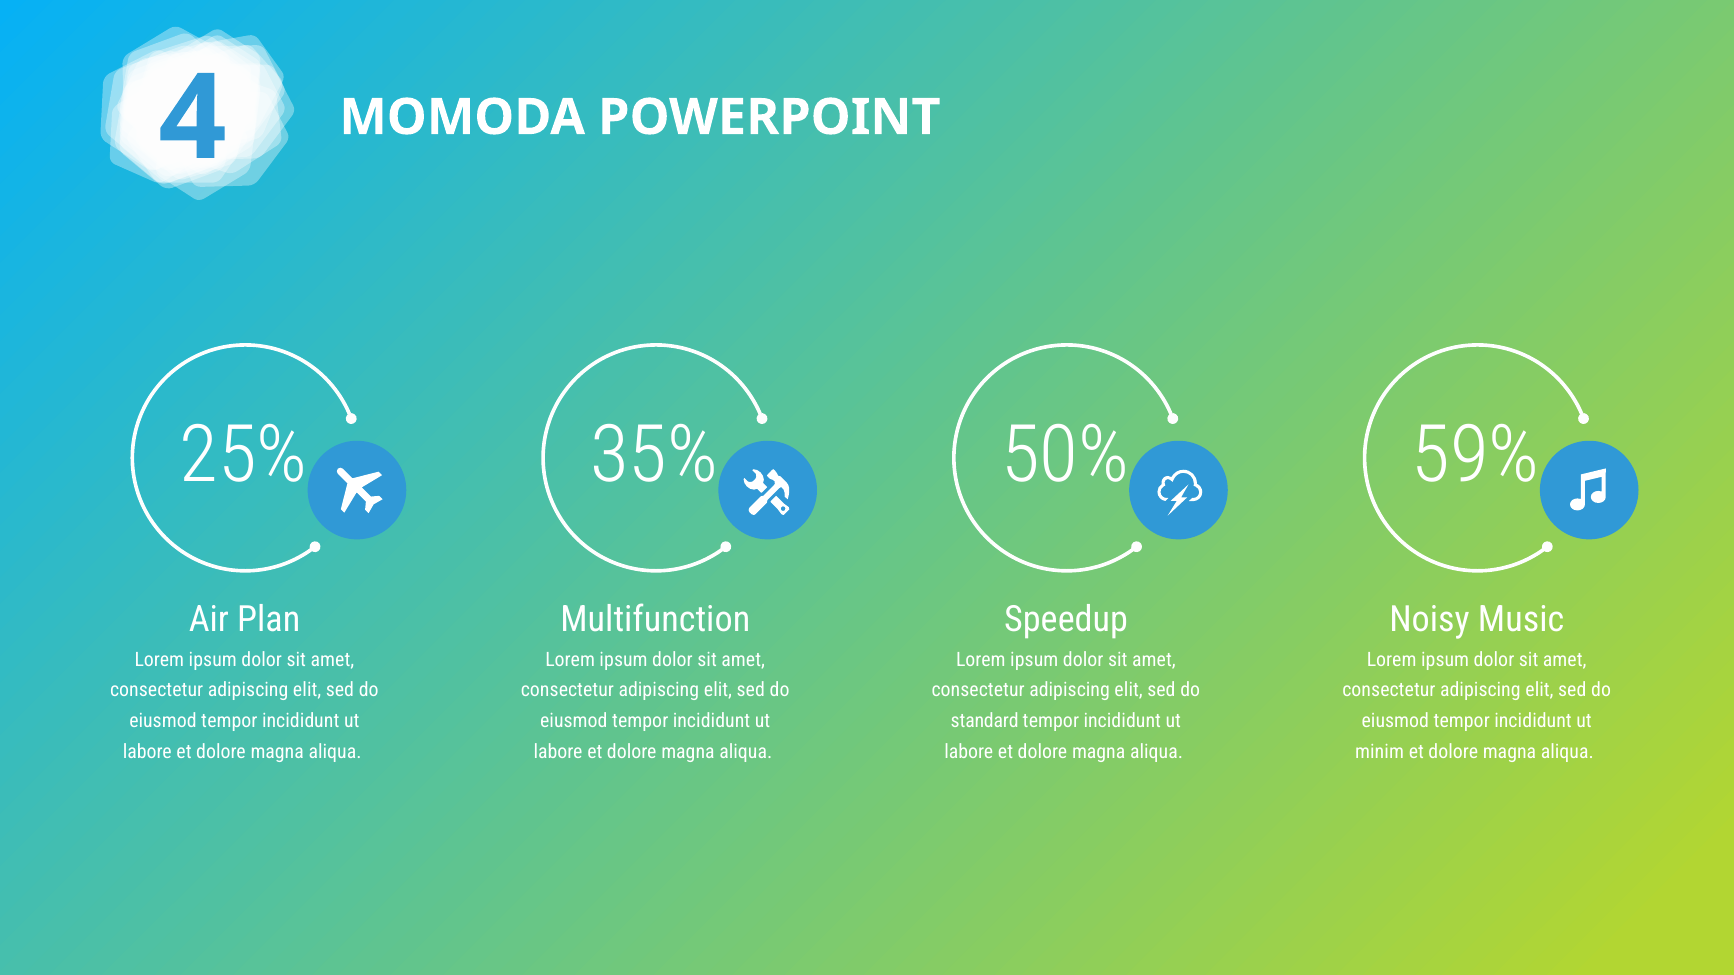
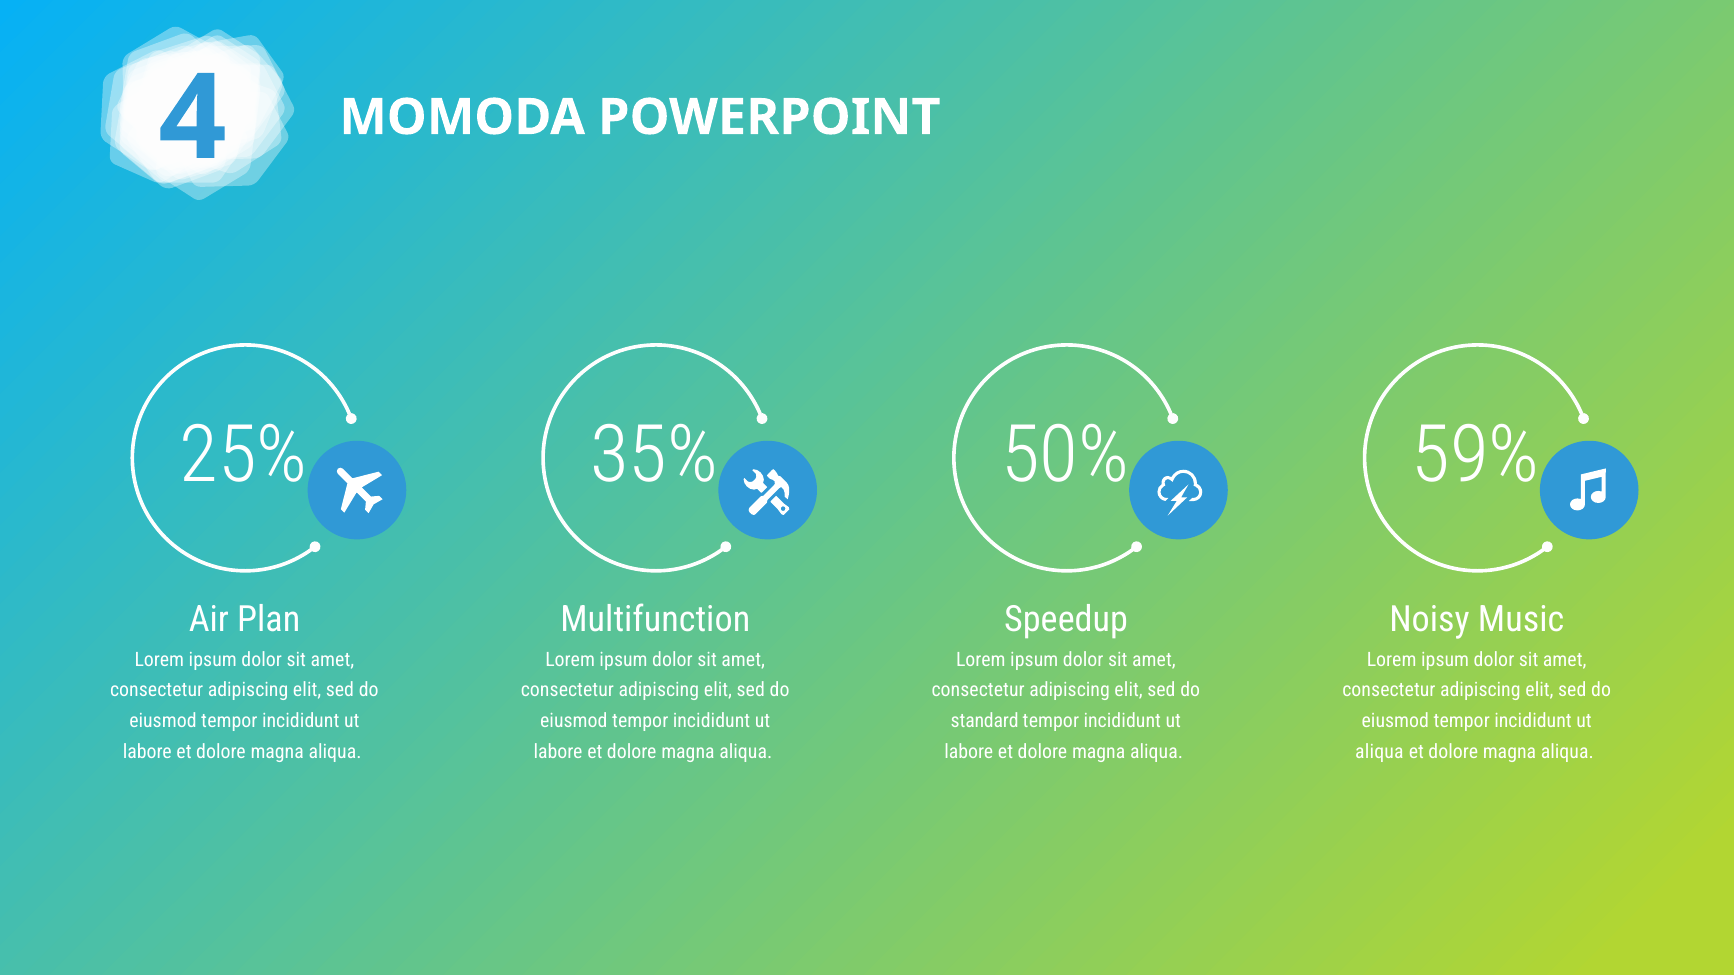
minim at (1380, 753): minim -> aliqua
